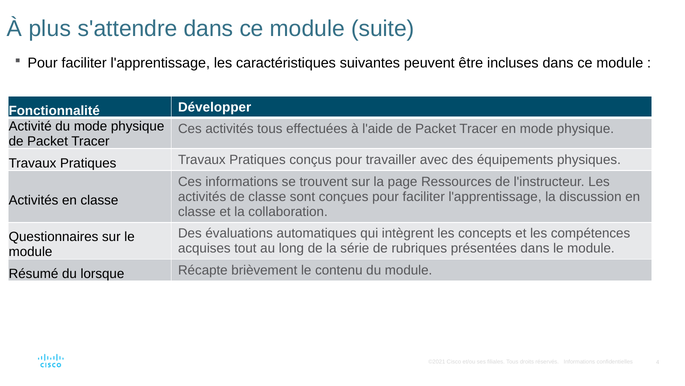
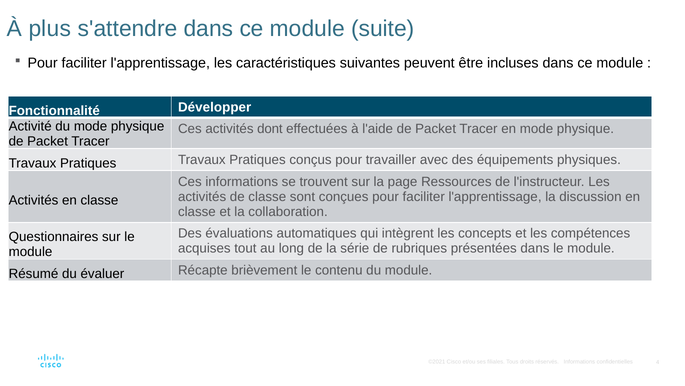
activités tous: tous -> dont
lorsque: lorsque -> évaluer
